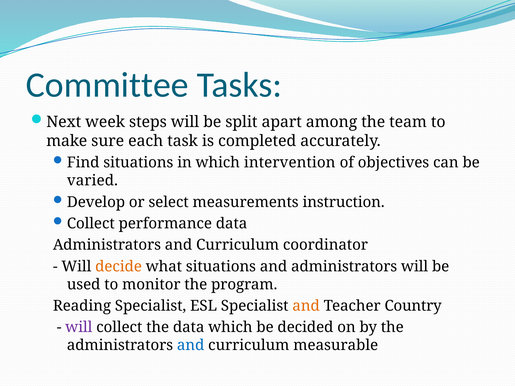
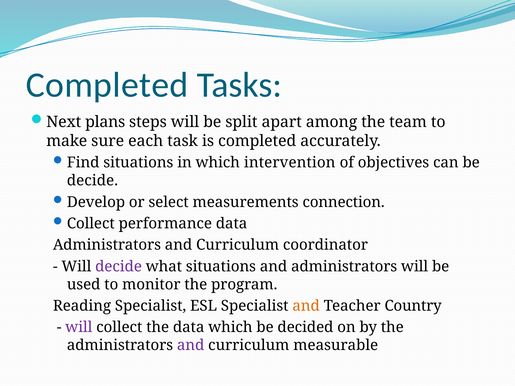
Committee at (107, 85): Committee -> Completed
week: week -> plans
varied at (92, 181): varied -> decide
instruction: instruction -> connection
decide at (119, 267) colour: orange -> purple
and at (191, 346) colour: blue -> purple
